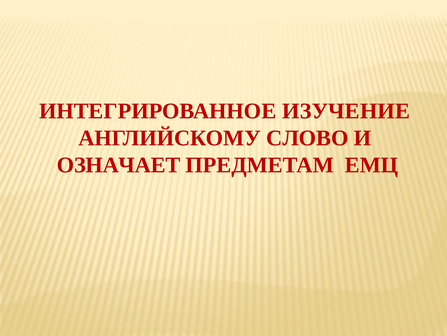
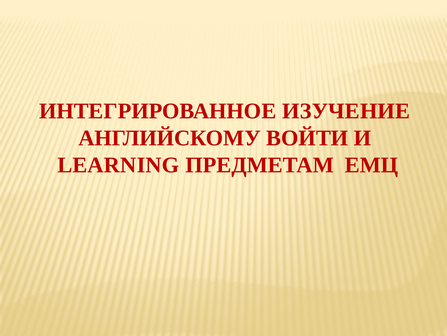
СЛОВО: СЛОВО -> ВОЙТИ
ОЗНАЧАЕТ: ОЗНАЧАЕТ -> LEARNING
